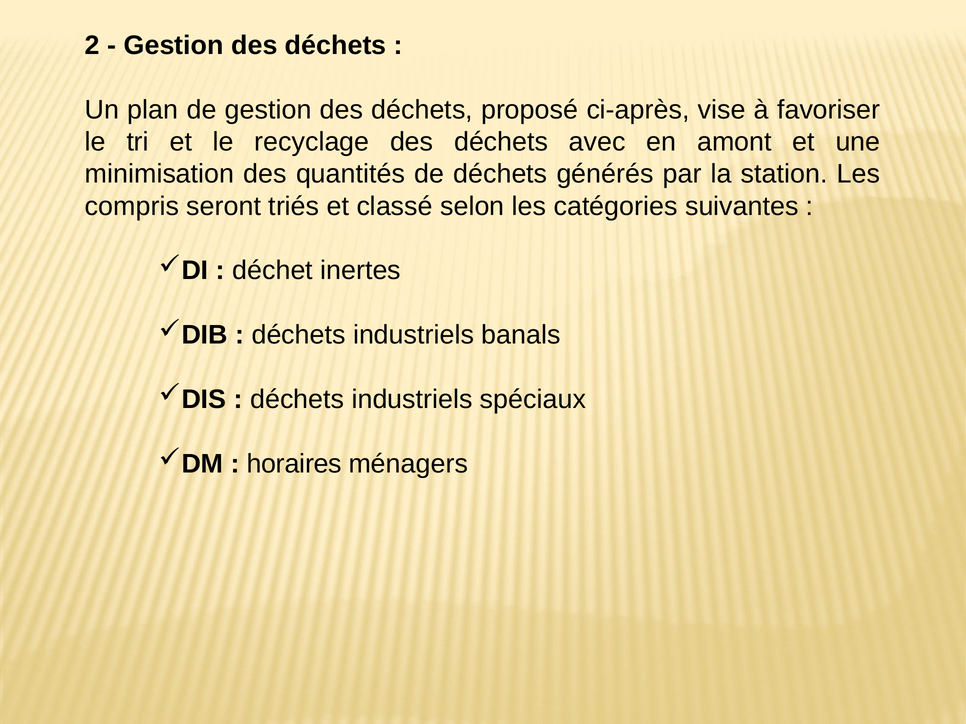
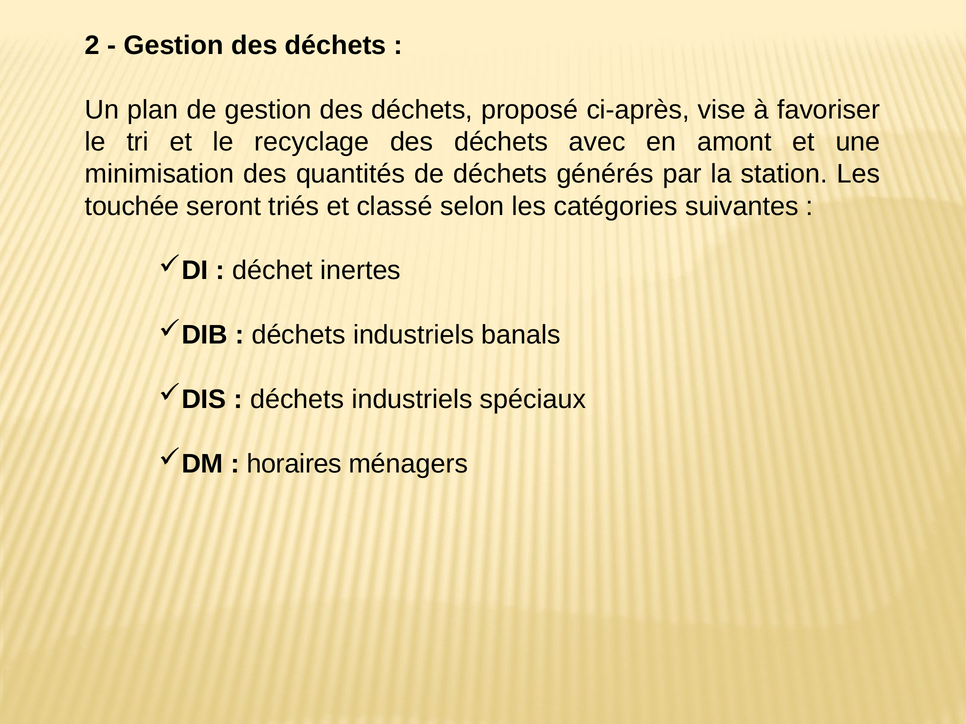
compris: compris -> touchée
